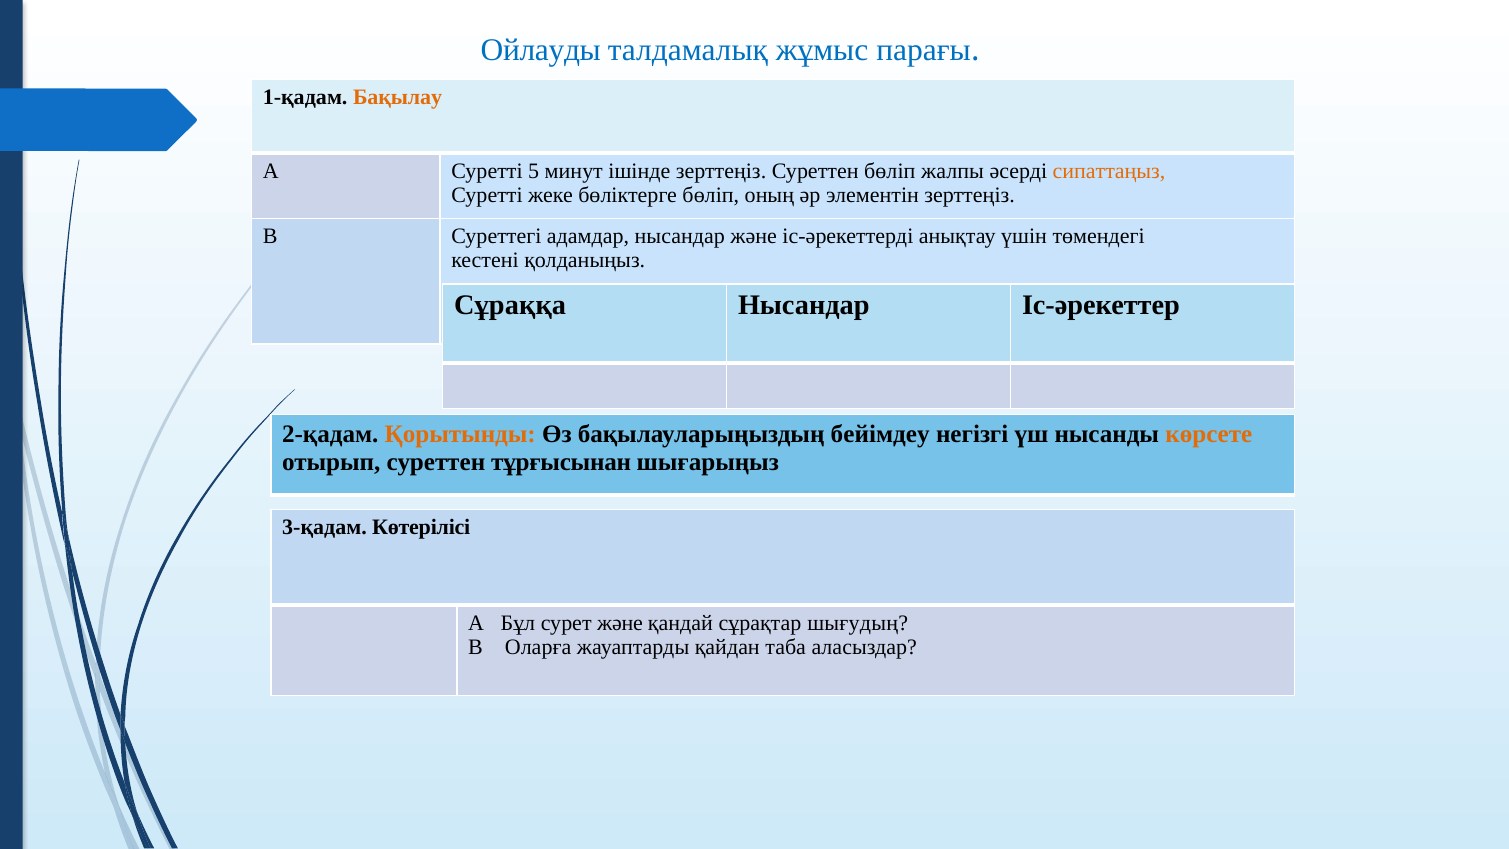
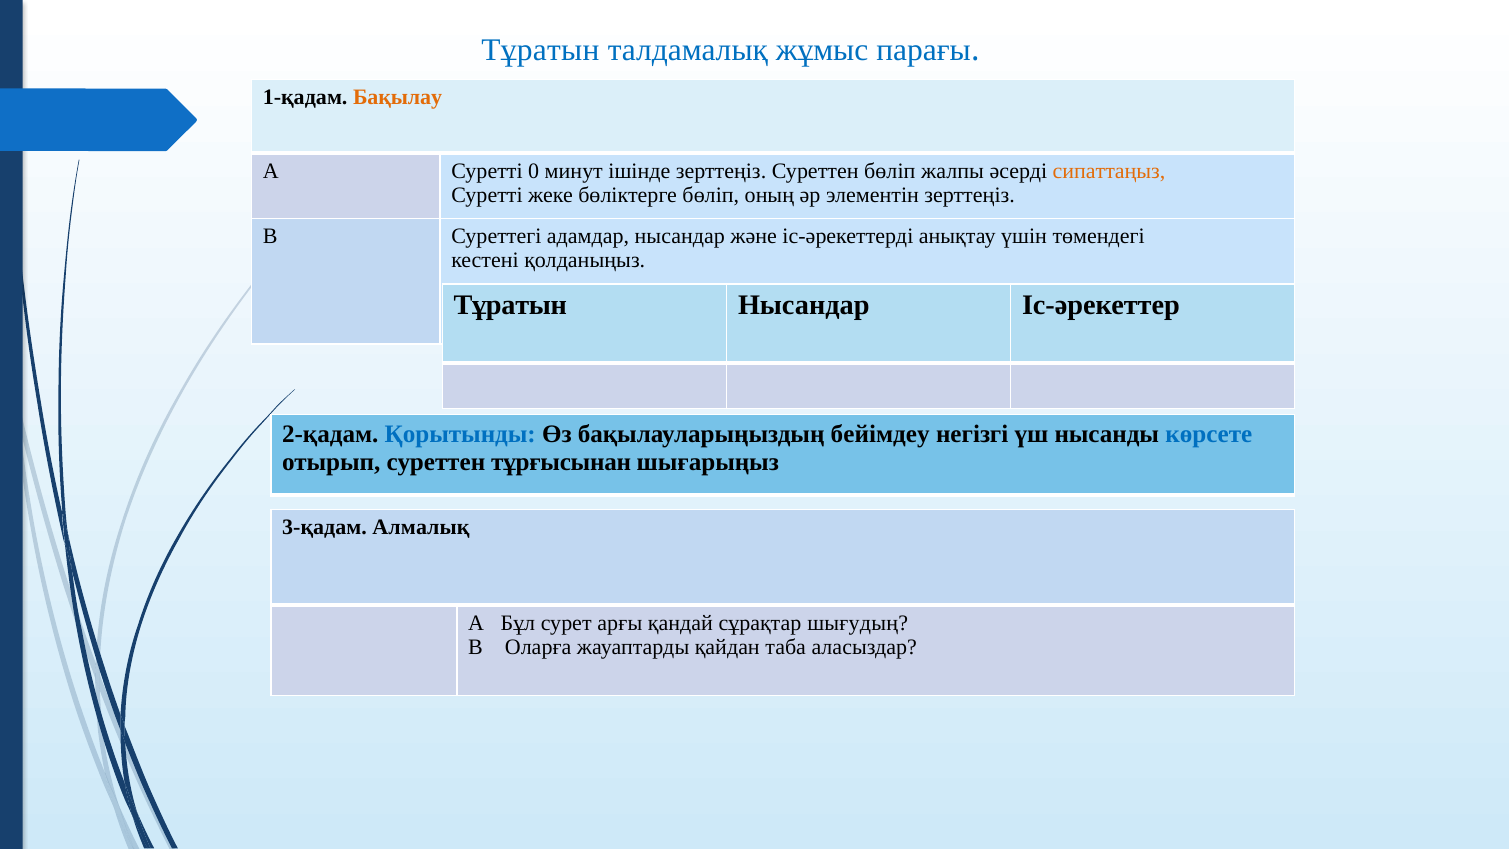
Ойлауды at (541, 50): Ойлауды -> Тұратын
5: 5 -> 0
Сұраққа at (510, 305): Сұраққа -> Тұратын
Қорытынды colour: orange -> blue
көрсете colour: orange -> blue
Көтерілісі: Көтерілісі -> Алмалық
сурет және: және -> арғы
